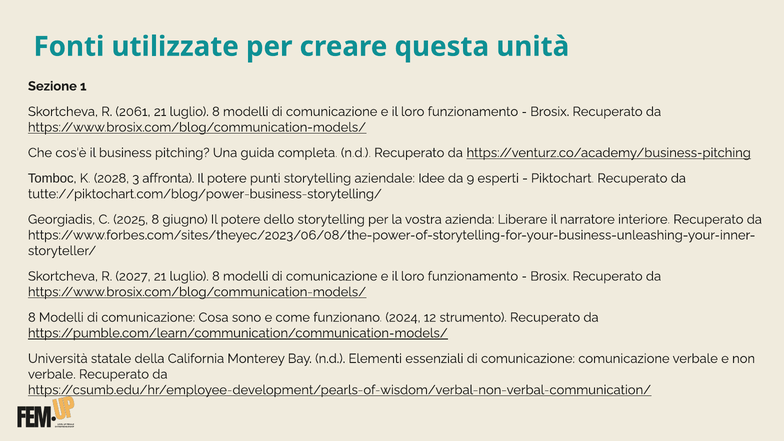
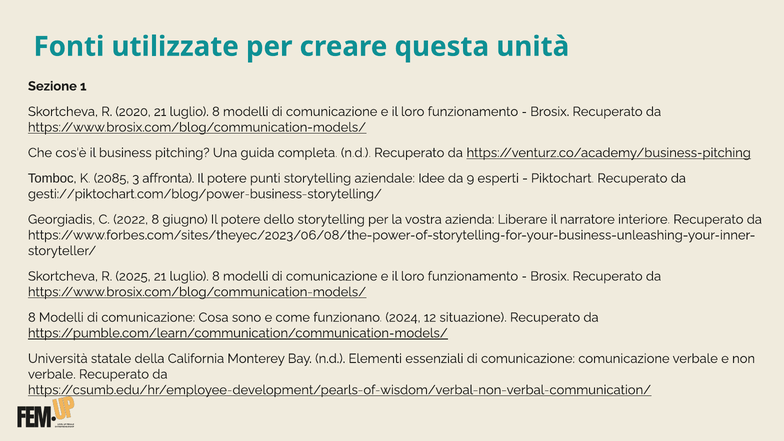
2061: 2061 -> 2020
2028: 2028 -> 2085
tutte://piktochart.com/blog/power-business-storytelling/: tutte://piktochart.com/blog/power-business-storytelling/ -> gesti://piktochart.com/blog/power-business-storytelling/
2025: 2025 -> 2022
2027: 2027 -> 2025
strumento: strumento -> situazione
